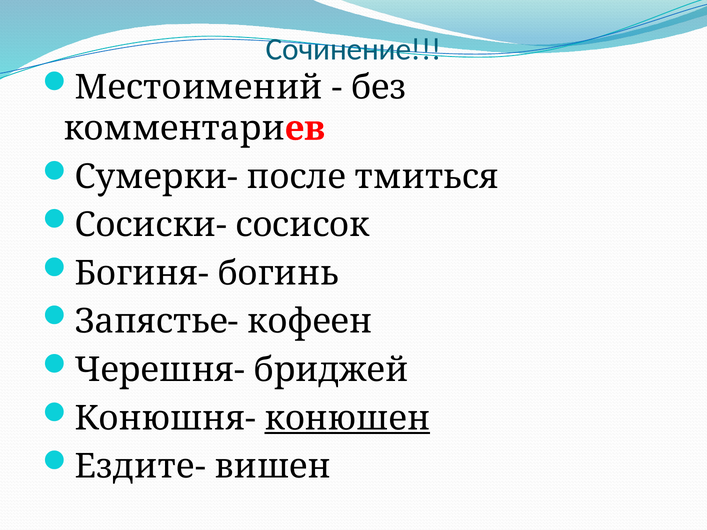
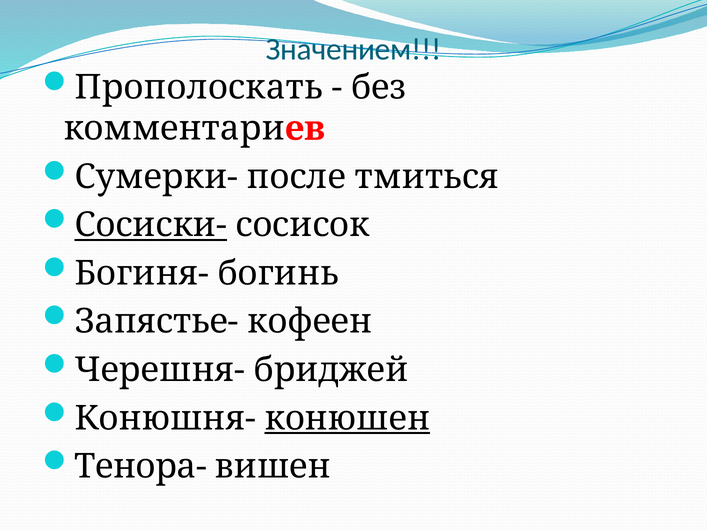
Сочинение: Сочинение -> Значением
Местоимений: Местоимений -> Прополоскать
Сосиски- underline: none -> present
Ездите-: Ездите- -> Тенора-
